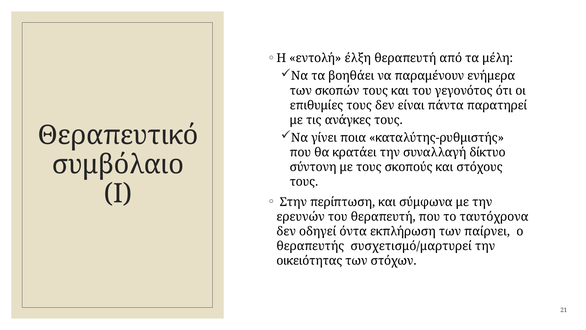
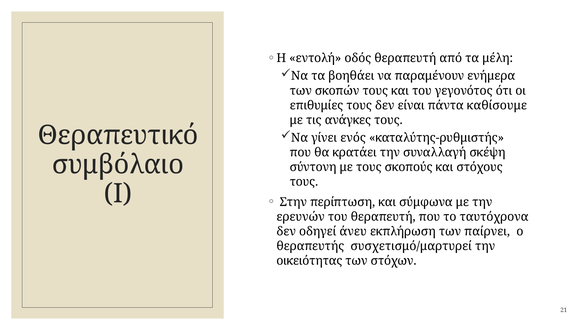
έλξη: έλξη -> οδός
παρατηρεί: παρατηρεί -> καθίσουμε
ποια: ποια -> ενός
δίκτυο: δίκτυο -> σκέψη
όντα: όντα -> άνευ
